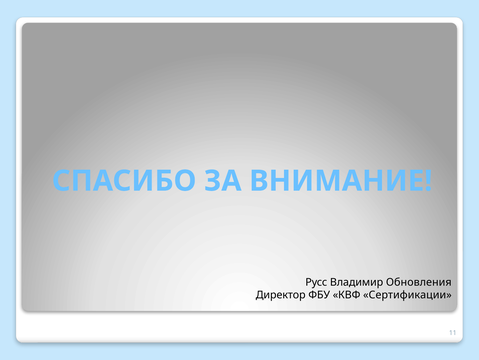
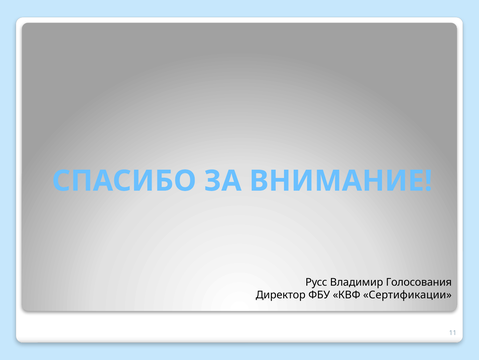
Обновления: Обновления -> Голосования
